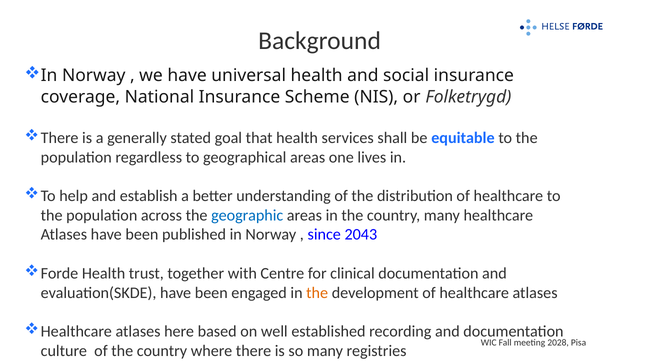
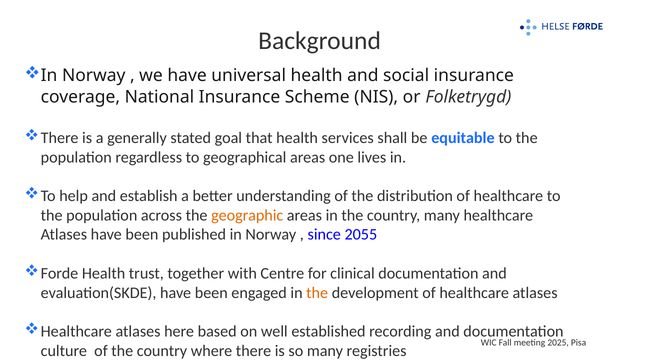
geographic colour: blue -> orange
2043: 2043 -> 2055
2028: 2028 -> 2025
